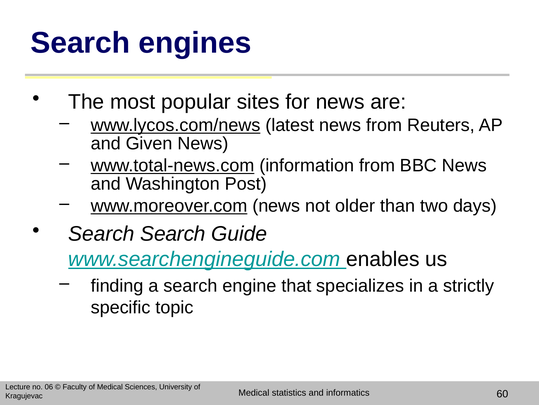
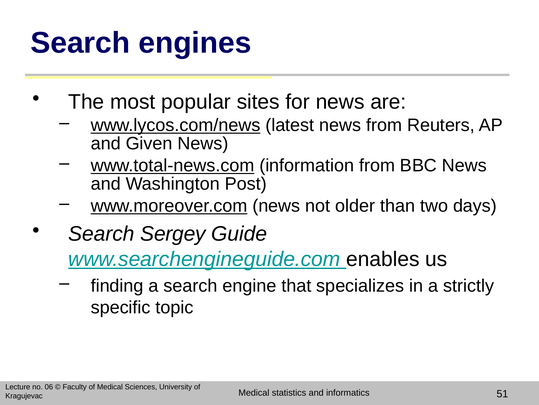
Search Search: Search -> Sergey
60: 60 -> 51
